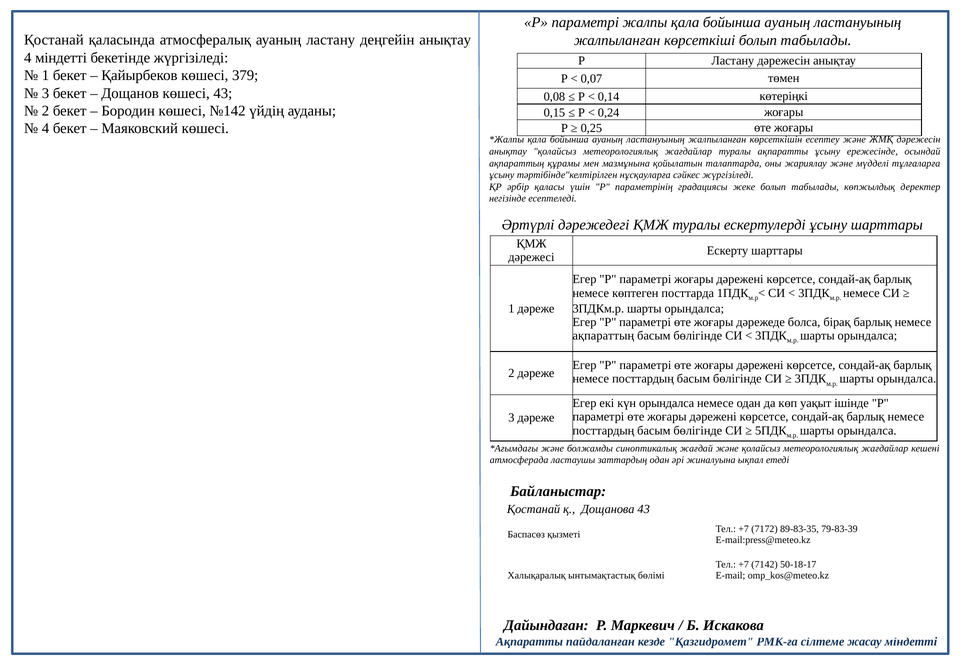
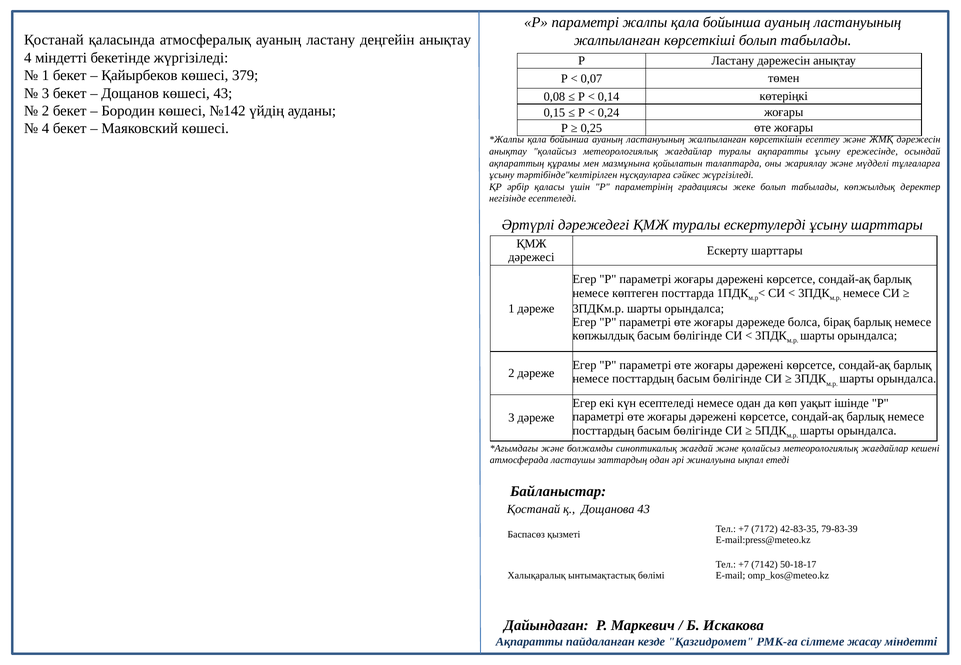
ақпараттың at (603, 336): ақпараттың -> көпжылдық
күн орындалса: орындалса -> есептеледі
89-83-35: 89-83-35 -> 42-83-35
